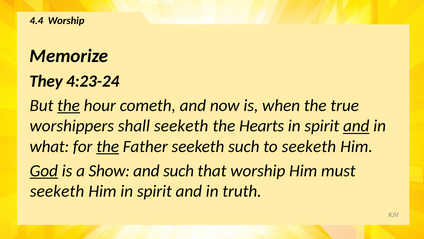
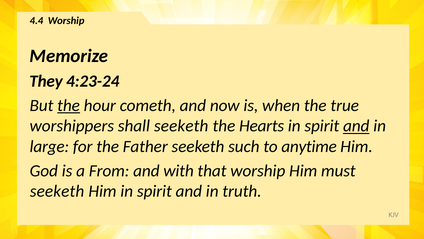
what: what -> large
the at (108, 147) underline: present -> none
to seeketh: seeketh -> anytime
God underline: present -> none
Show: Show -> From
and such: such -> with
